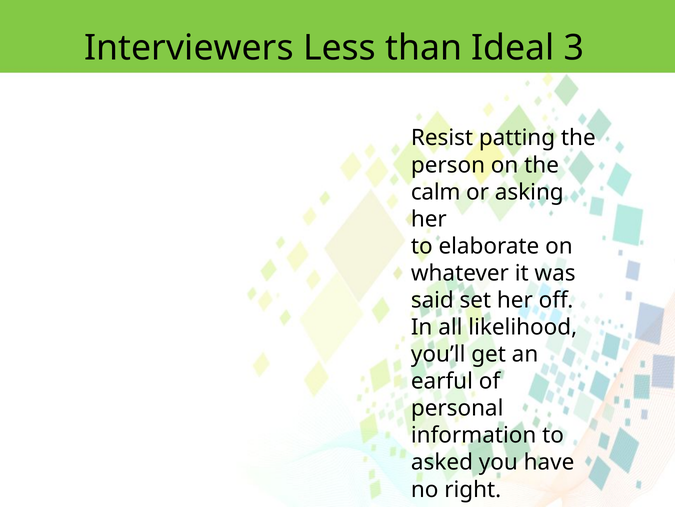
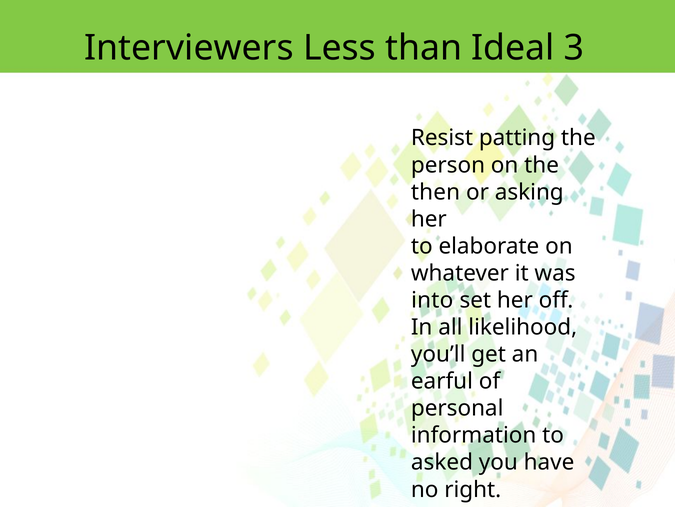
calm: calm -> then
said: said -> into
